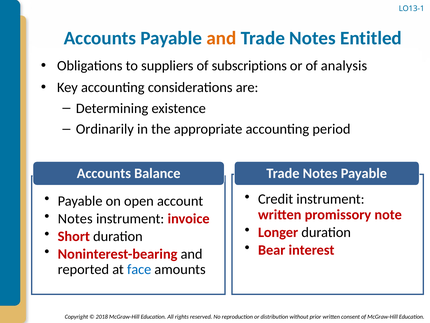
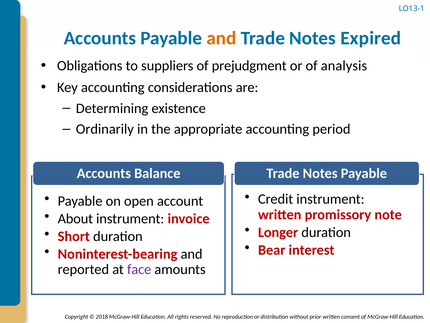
Entitled: Entitled -> Expired
subscriptions: subscriptions -> prejudgment
Notes at (75, 218): Notes -> About
face colour: blue -> purple
